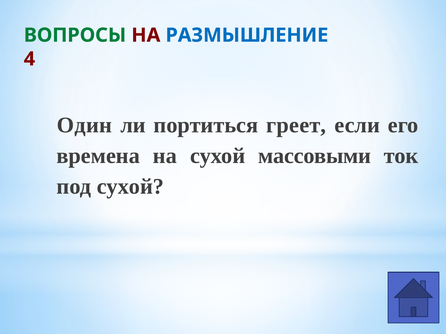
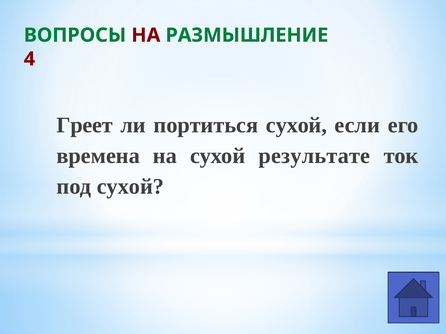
РАЗМЫШЛЕНИЕ colour: blue -> green
Один: Один -> Греет
портиться греет: греет -> сухой
массовыми: массовыми -> результате
